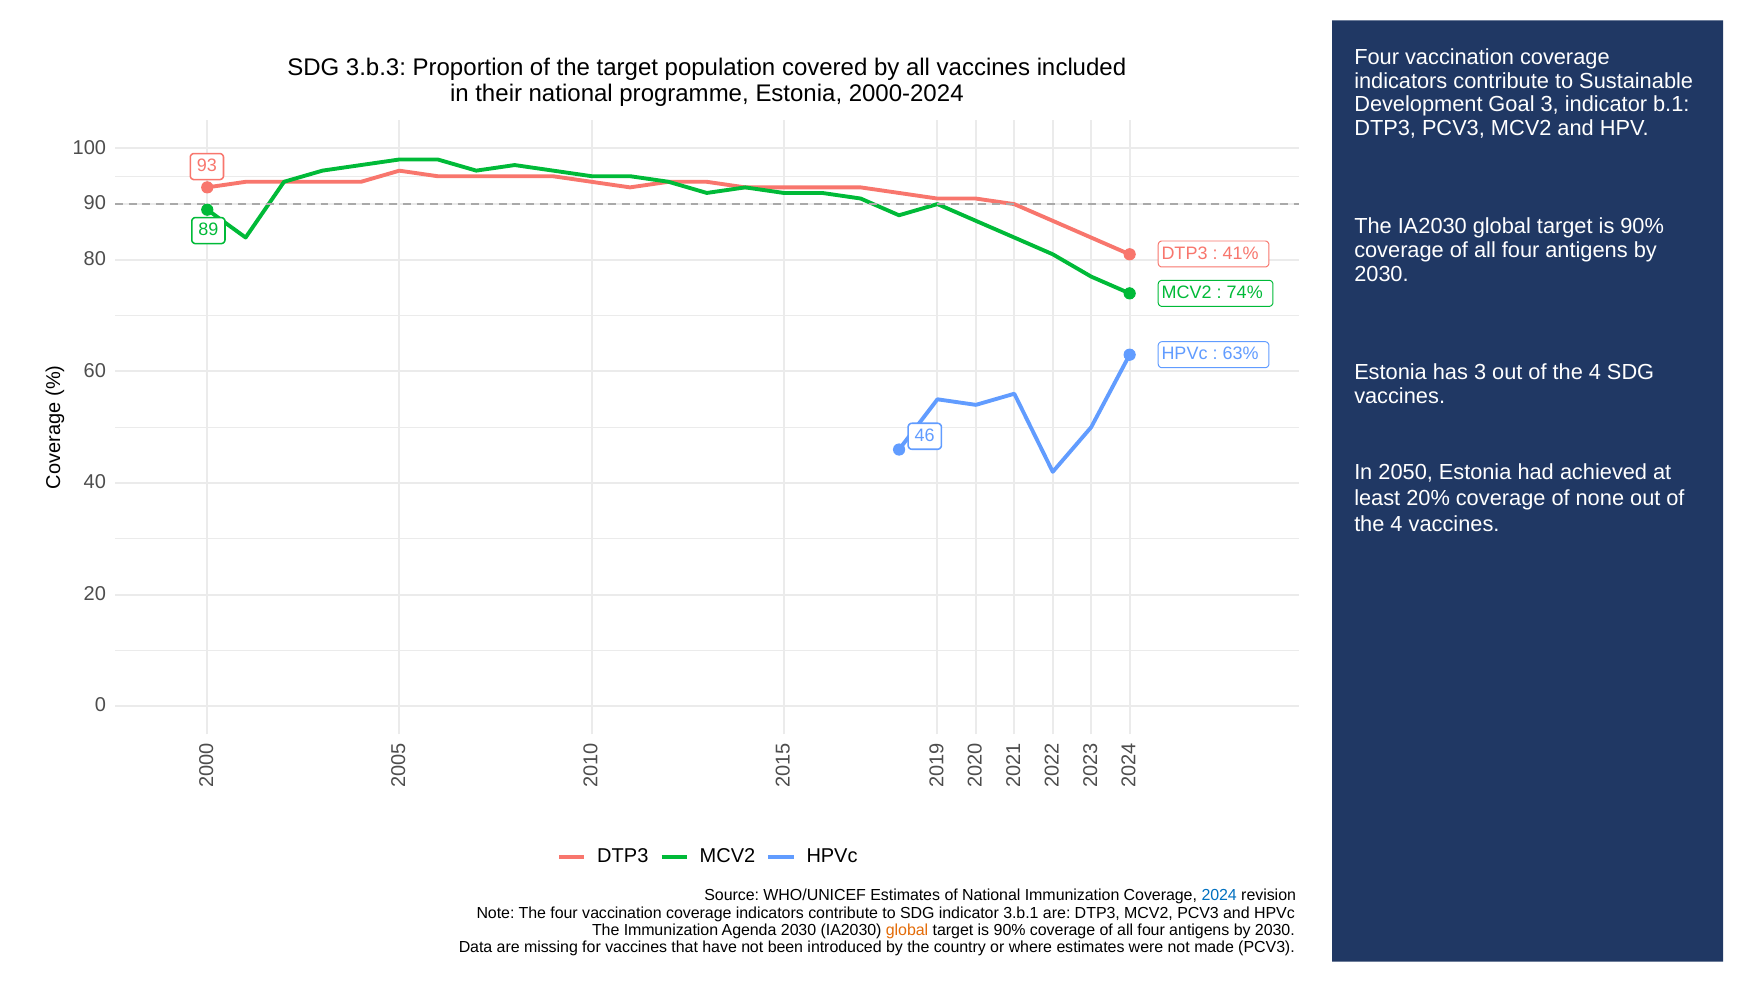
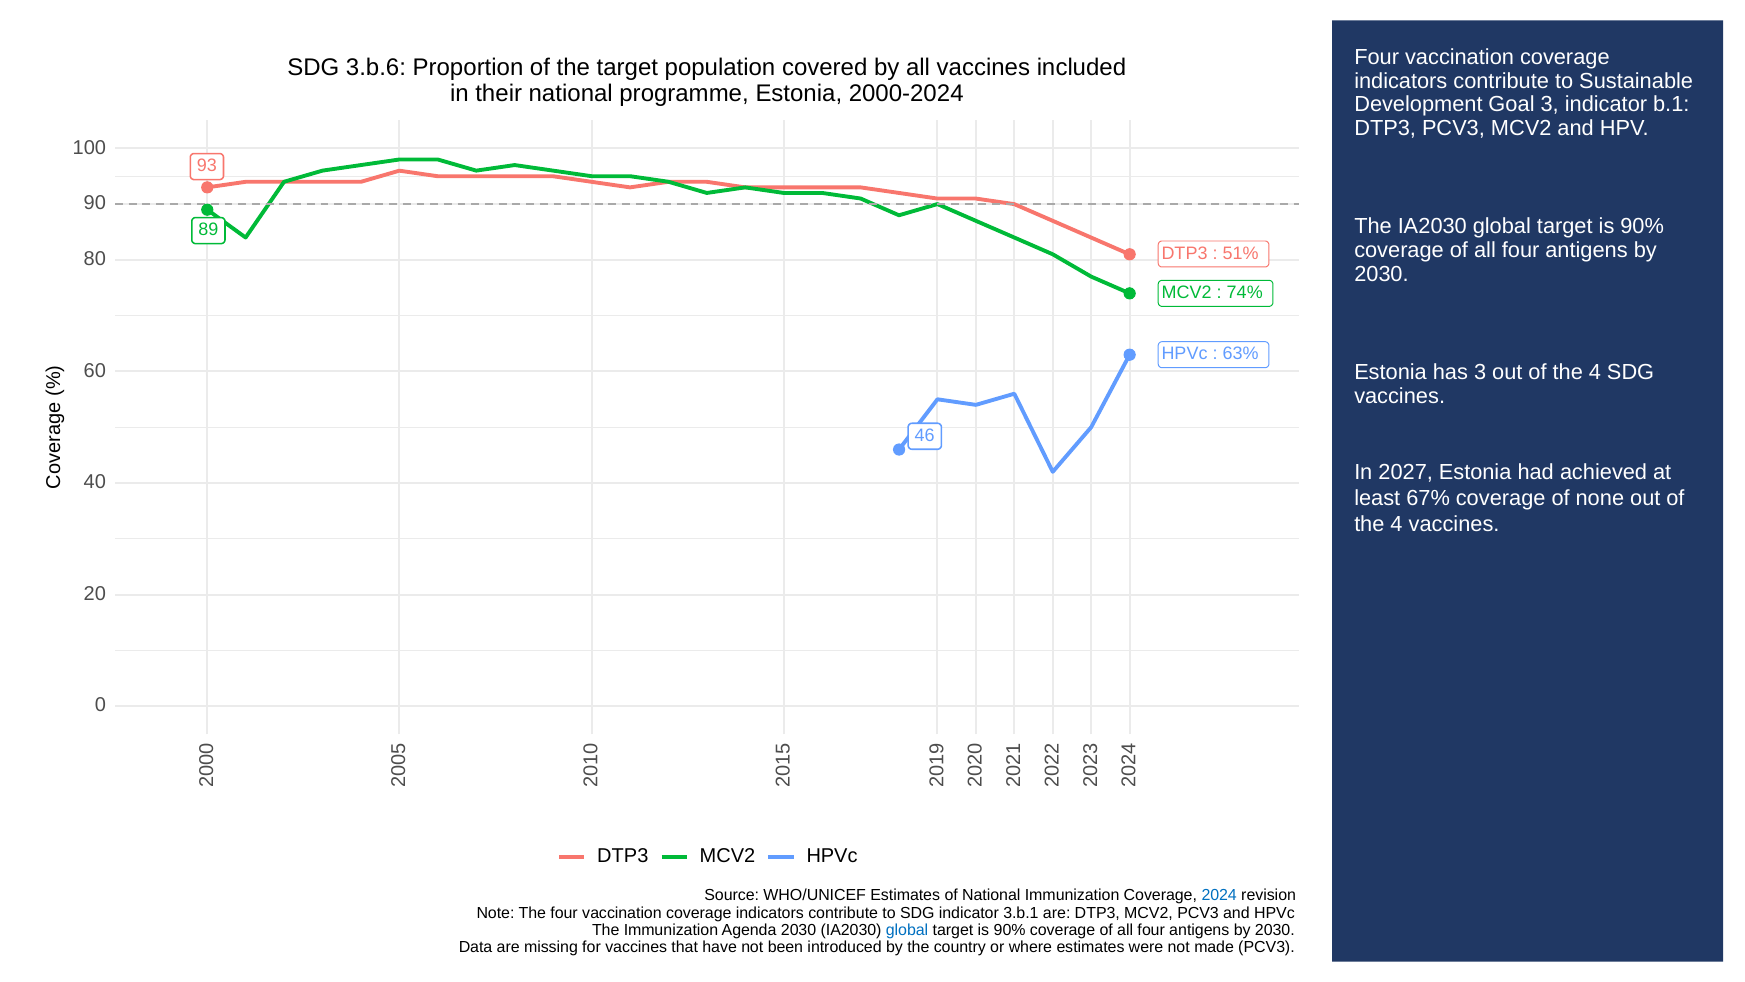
3.b.3: 3.b.3 -> 3.b.6
41%: 41% -> 51%
2050: 2050 -> 2027
20%: 20% -> 67%
global at (907, 930) colour: orange -> blue
